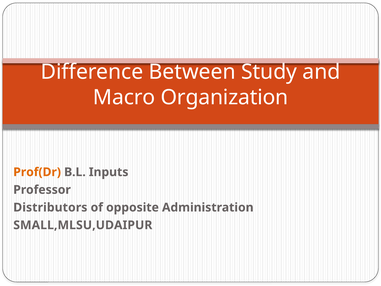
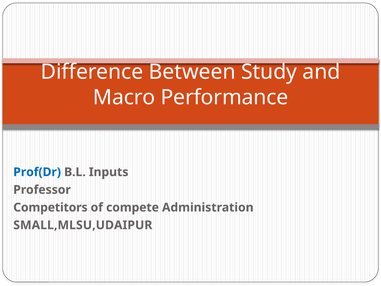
Organization: Organization -> Performance
Prof(Dr colour: orange -> blue
Distributors: Distributors -> Competitors
opposite: opposite -> compete
